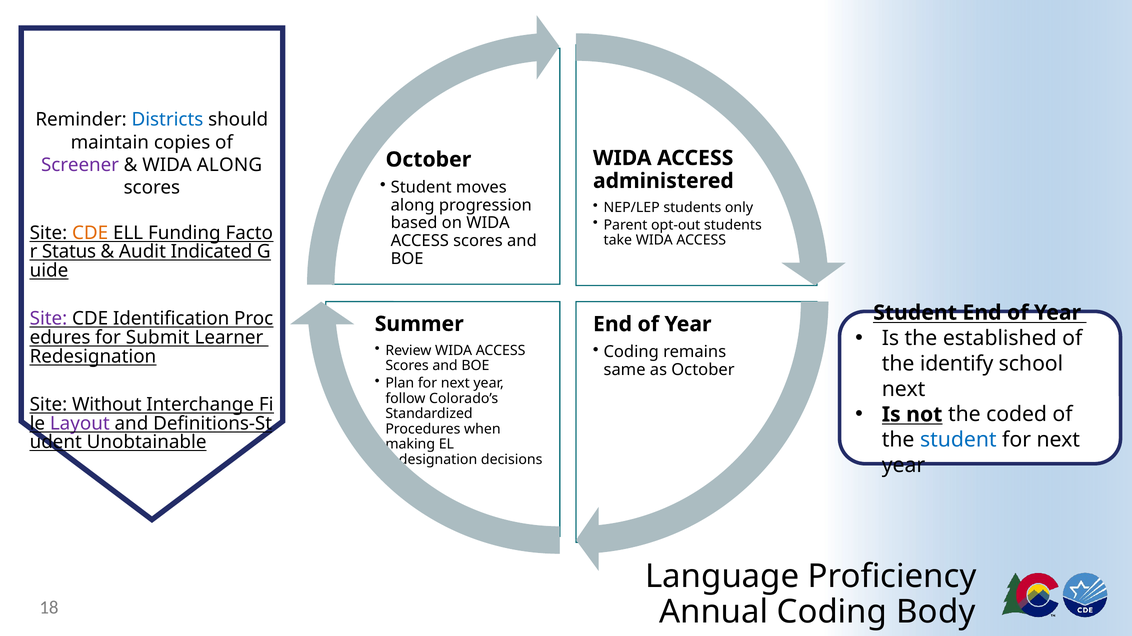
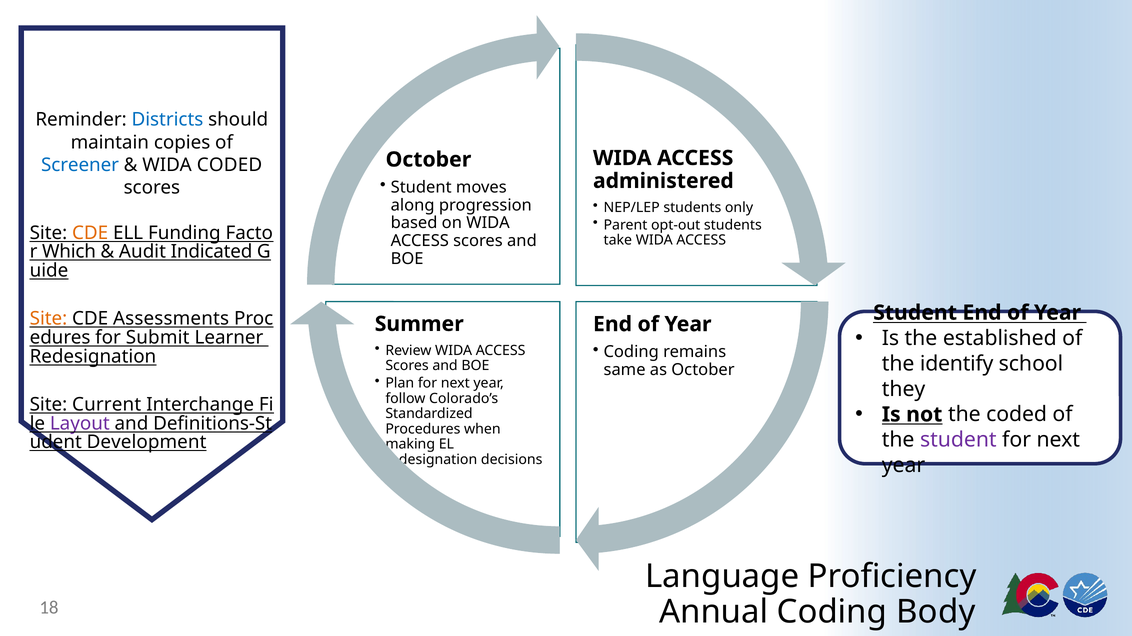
Screener colour: purple -> blue
WIDA ALONG: ALONG -> CODED
Status: Status -> Which
Site at (48, 319) colour: purple -> orange
Identification: Identification -> Assessments
next at (904, 389): next -> they
Without: Without -> Current
student at (958, 440) colour: blue -> purple
Unobtainable: Unobtainable -> Development
